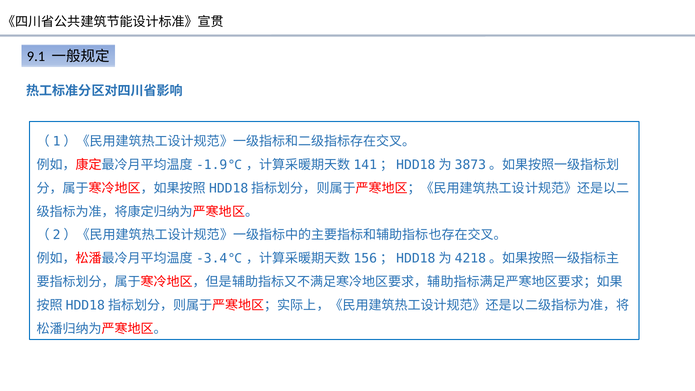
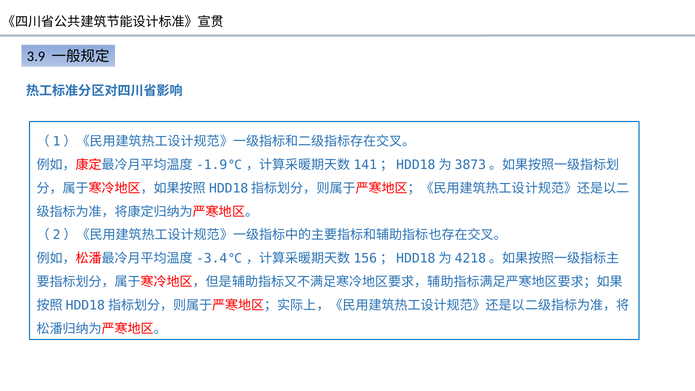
9.1: 9.1 -> 3.9
